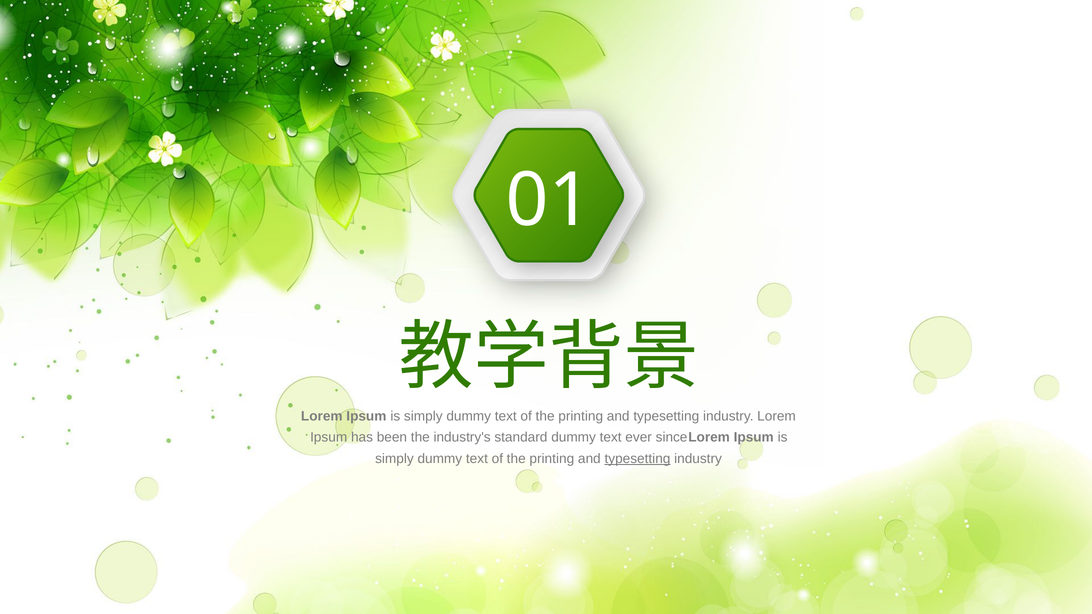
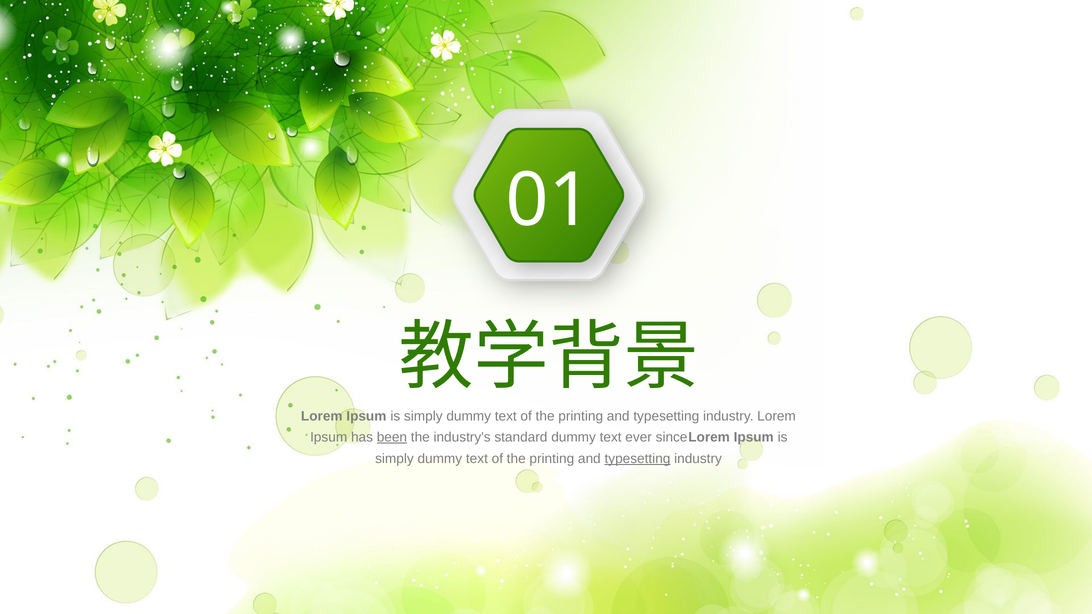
been underline: none -> present
